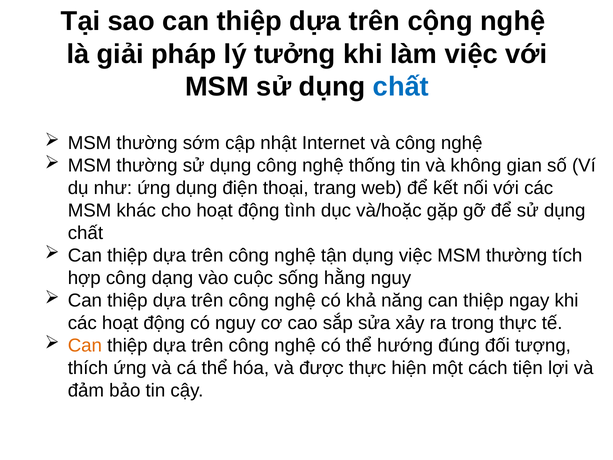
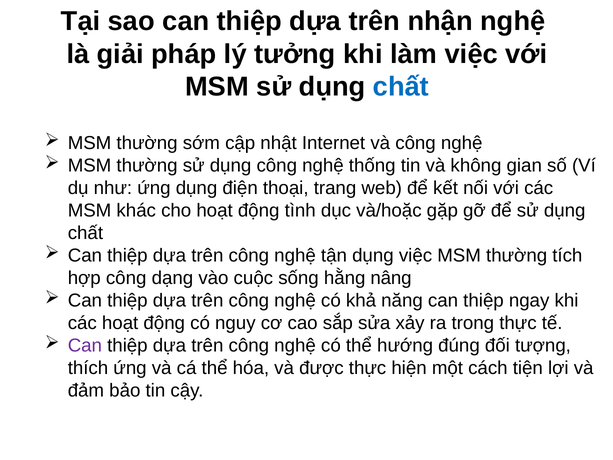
cộng: cộng -> nhận
hằng nguy: nguy -> nâng
Can at (85, 345) colour: orange -> purple
